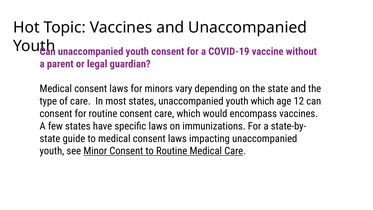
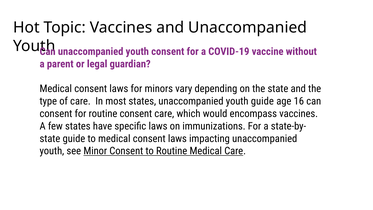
youth which: which -> guide
12: 12 -> 16
